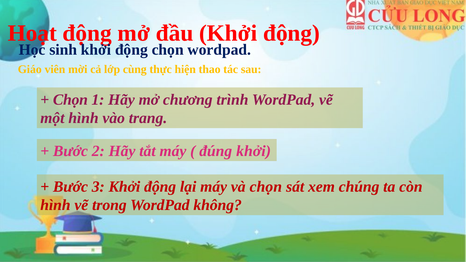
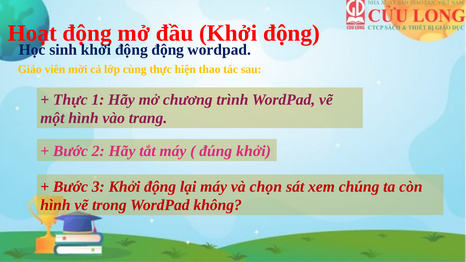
động chọn: chọn -> động
Chọn at (70, 100): Chọn -> Thực
